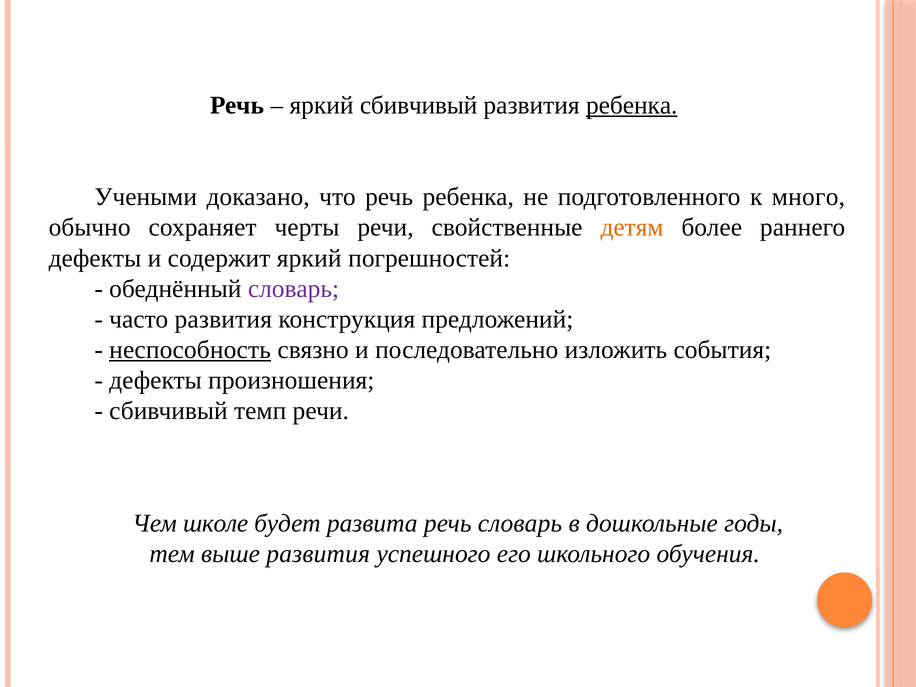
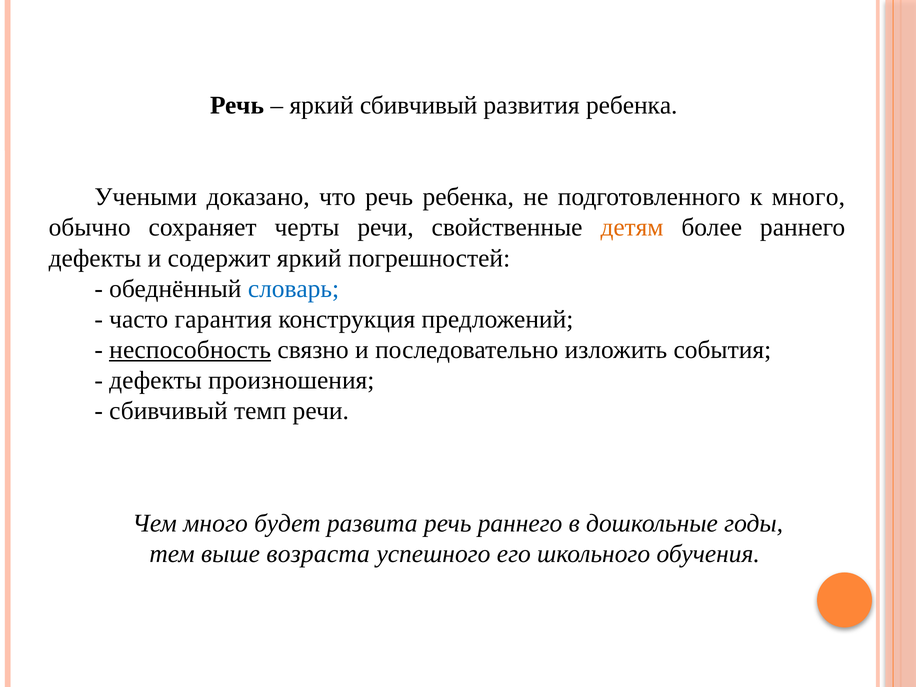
ребенка at (632, 105) underline: present -> none
словарь at (293, 289) colour: purple -> blue
часто развития: развития -> гарантия
Чем школе: школе -> много
речь словарь: словарь -> раннего
выше развития: развития -> возраста
